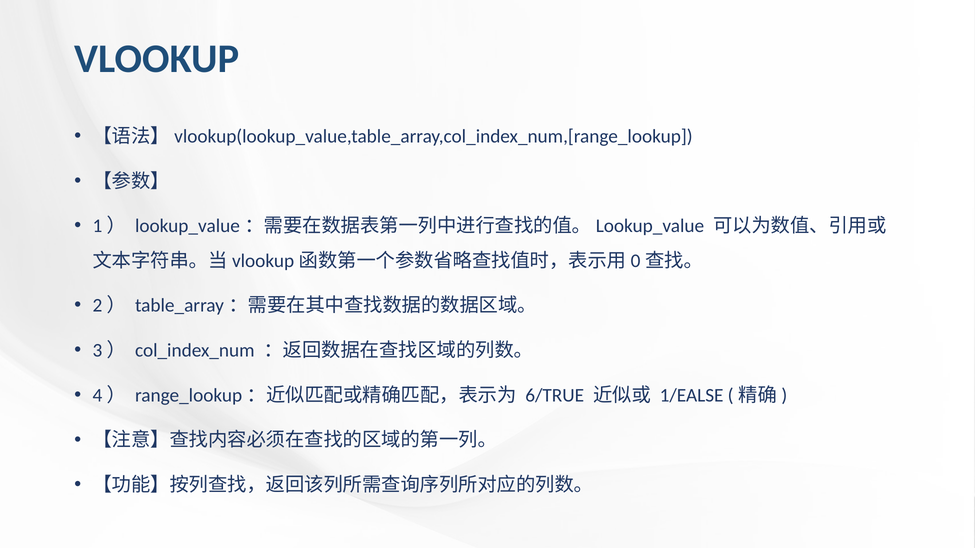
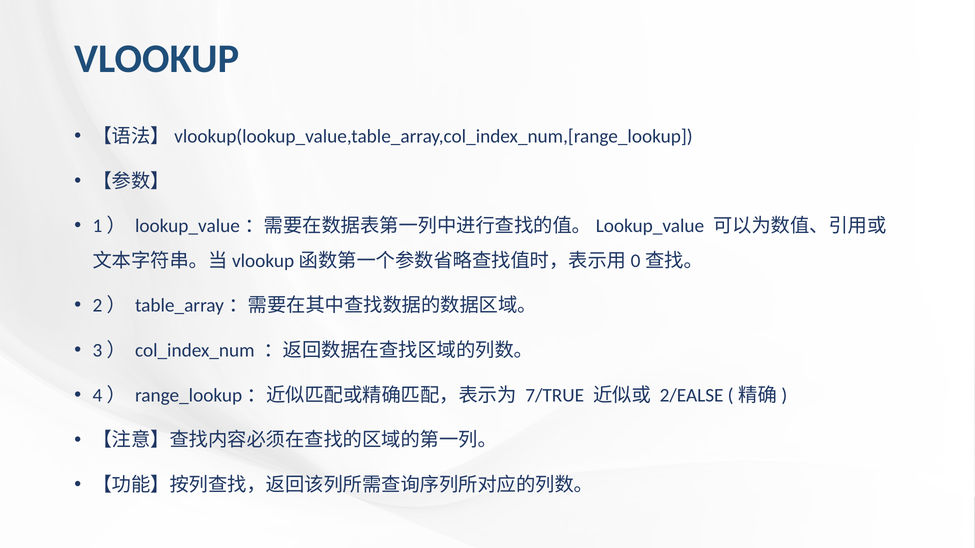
6/TRUE: 6/TRUE -> 7/TRUE
1/EALSE: 1/EALSE -> 2/EALSE
